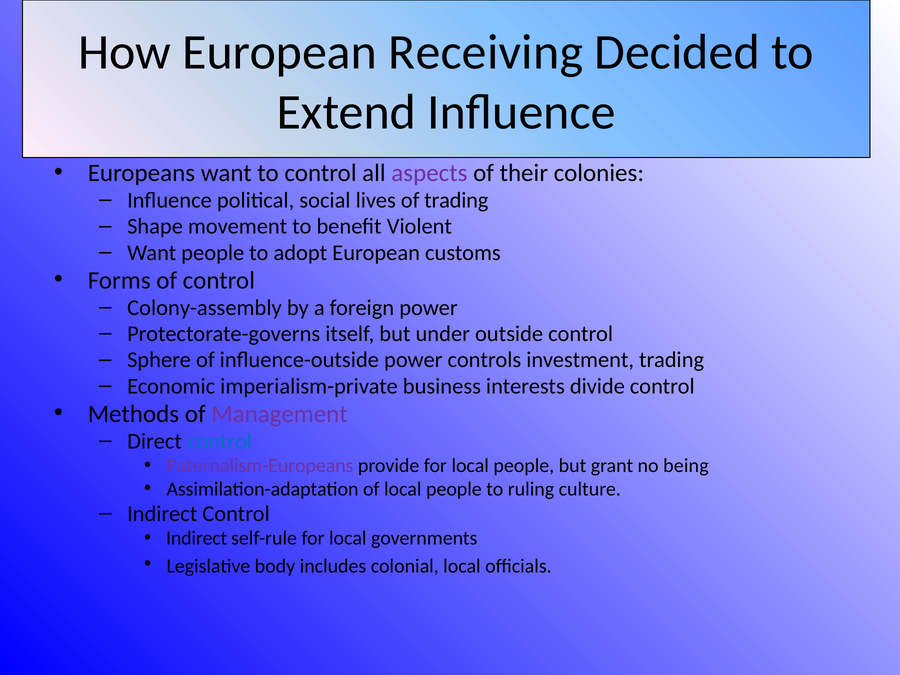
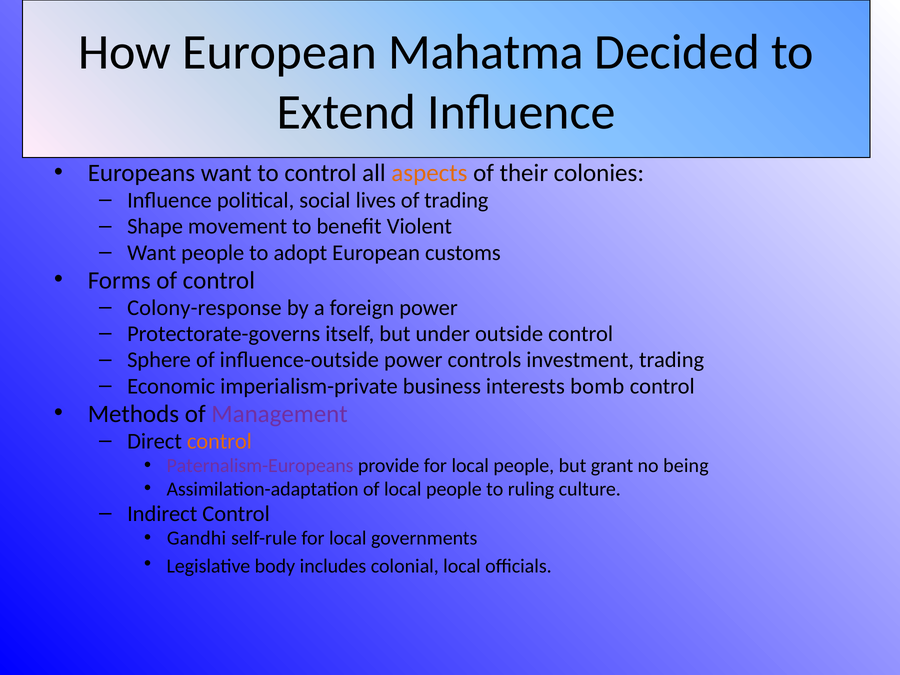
Receiving: Receiving -> Mahatma
aspects colour: purple -> orange
Colony-assembly: Colony-assembly -> Colony-response
divide: divide -> bomb
control at (219, 441) colour: blue -> orange
Indirect at (197, 538): Indirect -> Gandhi
